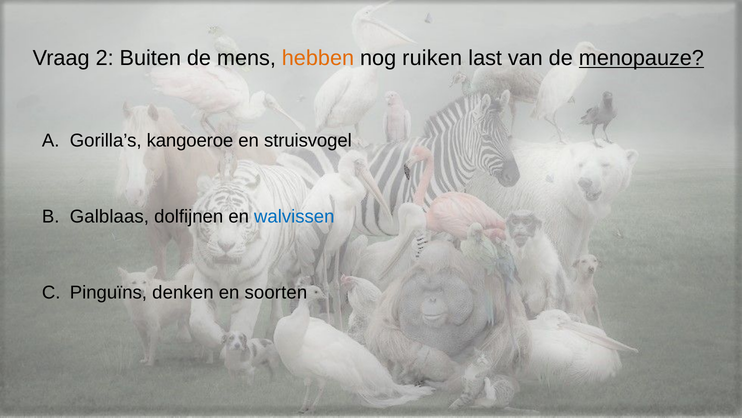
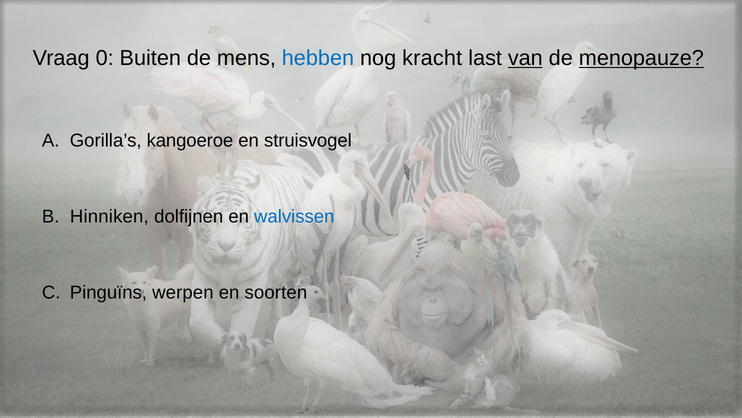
2: 2 -> 0
hebben colour: orange -> blue
ruiken: ruiken -> kracht
van underline: none -> present
Galblaas: Galblaas -> Hinniken
denken: denken -> werpen
